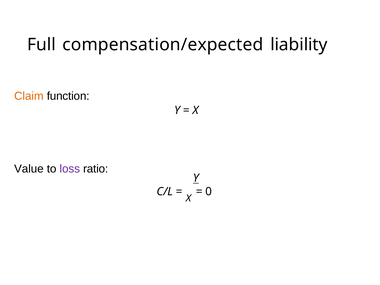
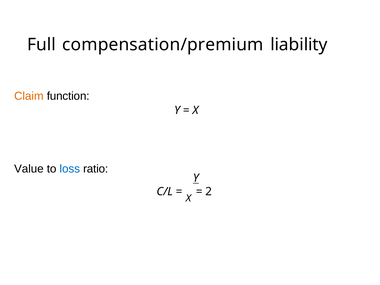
compensation/expected: compensation/expected -> compensation/premium
loss colour: purple -> blue
0: 0 -> 2
